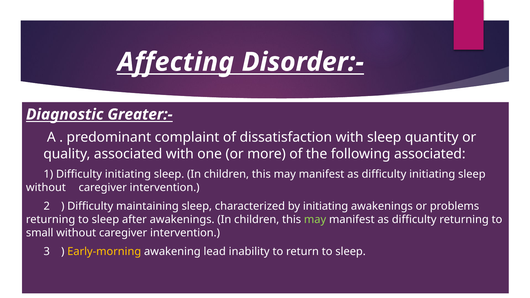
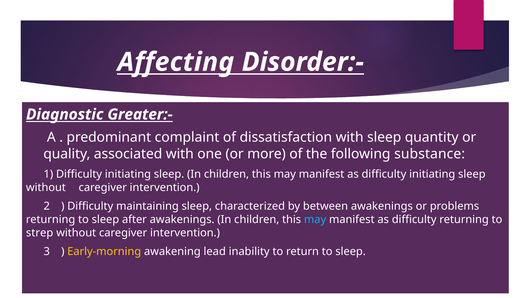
following associated: associated -> substance
by initiating: initiating -> between
may at (315, 220) colour: light green -> light blue
small: small -> strep
